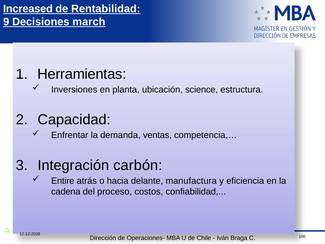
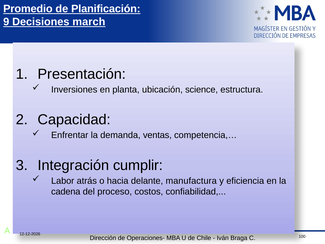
Increased: Increased -> Promedio
Rentabilidad: Rentabilidad -> Planificación
Herramientas: Herramientas -> Presentación
carbón: carbón -> cumplir
Entire: Entire -> Labor
